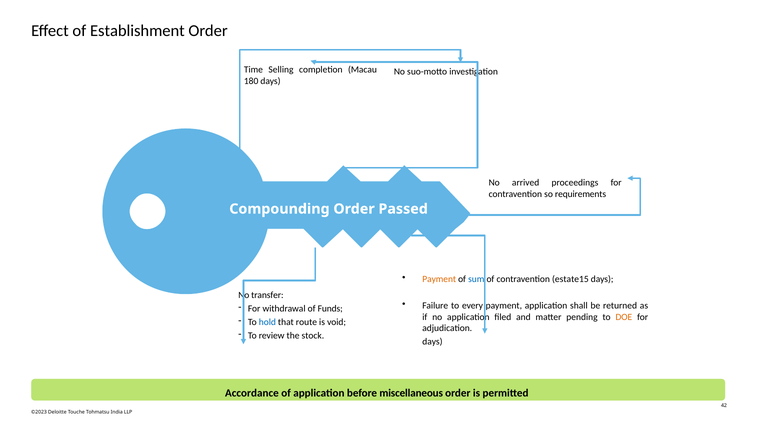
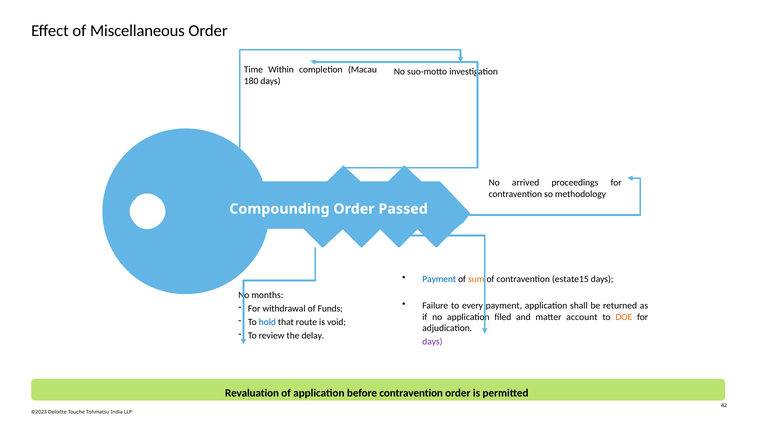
Establishment: Establishment -> Miscellaneous
Time Selling: Selling -> Within
requirements: requirements -> methodology
Payment at (439, 279) colour: orange -> blue
sum at (476, 279) colour: blue -> orange
transfer: transfer -> months
pending: pending -> account
stock: stock -> delay
days at (432, 342) colour: black -> purple
Accordance: Accordance -> Revaluation
before miscellaneous: miscellaneous -> contravention
